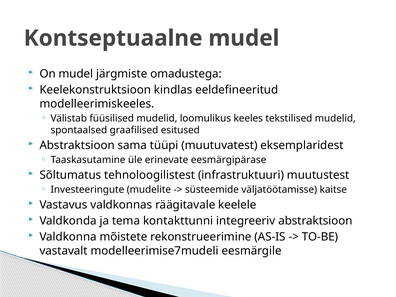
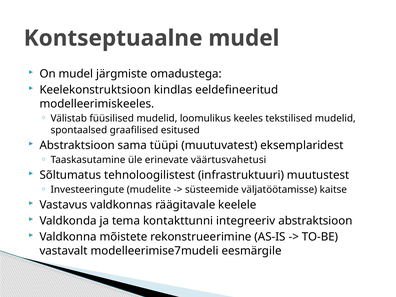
eesmärgipärase: eesmärgipärase -> väärtusvahetusi
